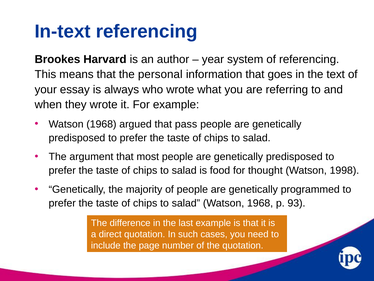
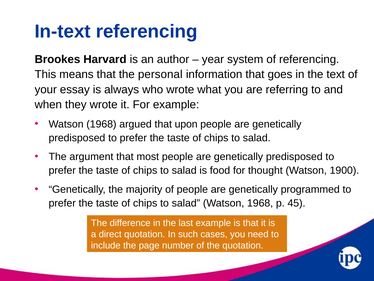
pass: pass -> upon
1998: 1998 -> 1900
93: 93 -> 45
